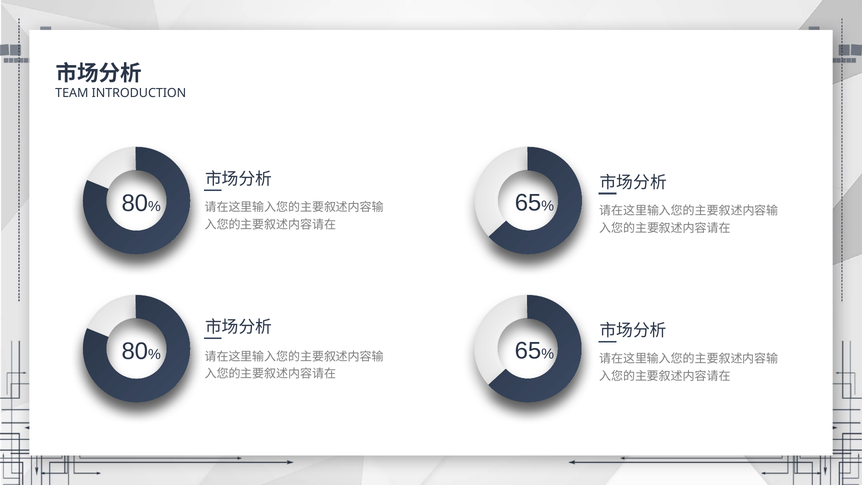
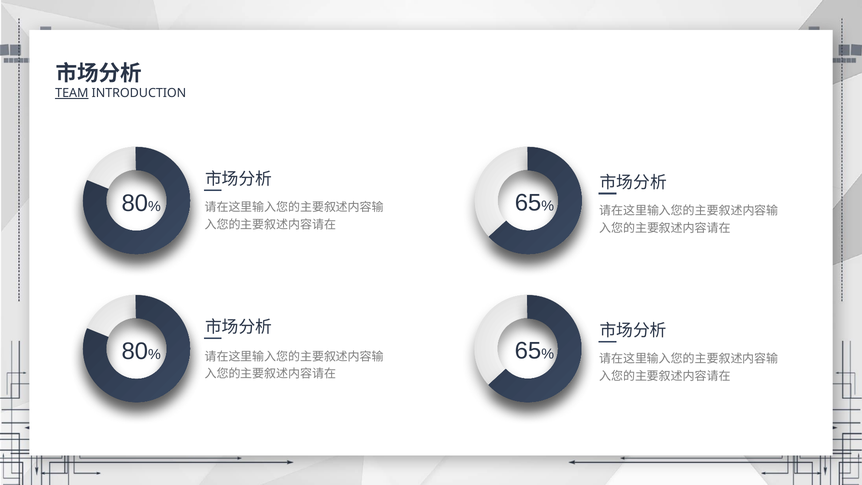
TEAM underline: none -> present
